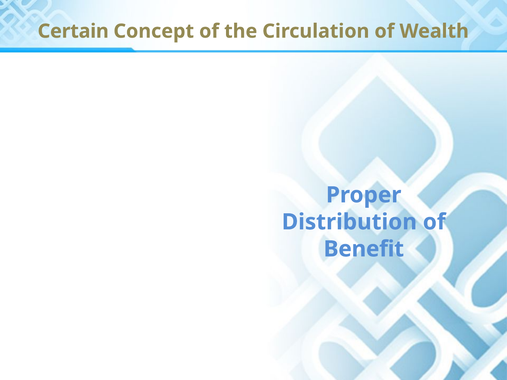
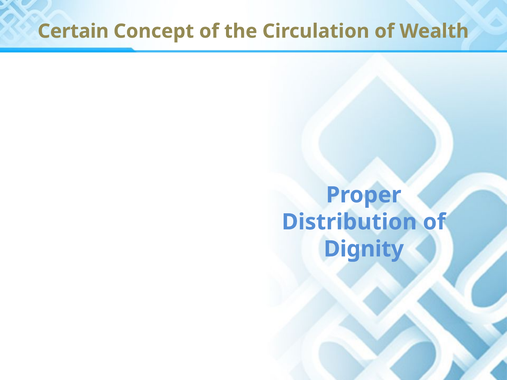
Benefit: Benefit -> Dignity
